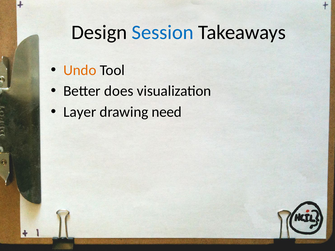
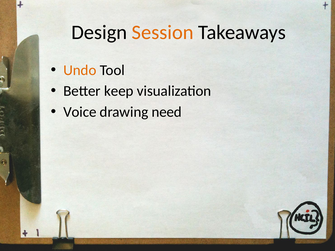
Session colour: blue -> orange
does: does -> keep
Layer: Layer -> Voice
